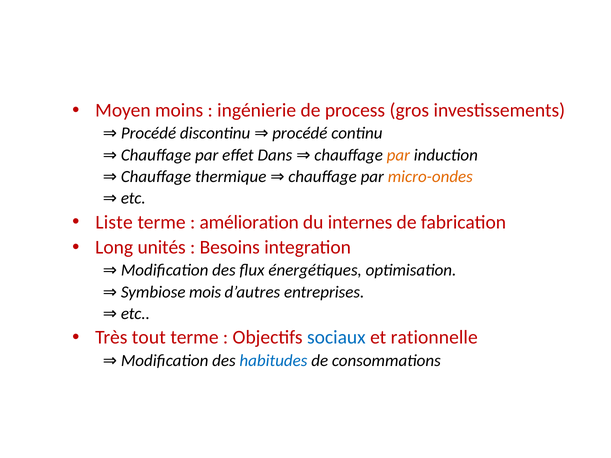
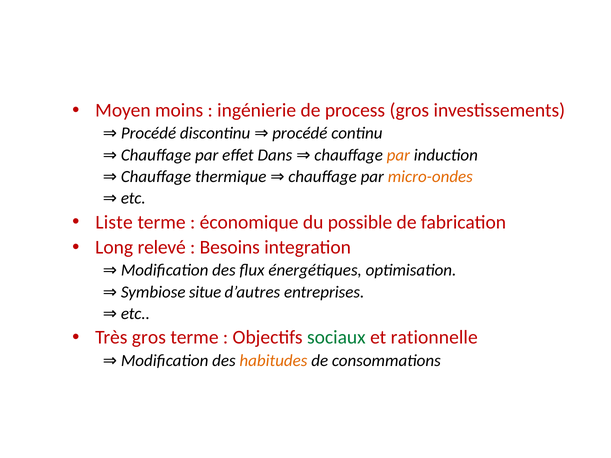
amélioration: amélioration -> économique
internes: internes -> possible
unités: unités -> relevé
mois: mois -> situe
Très tout: tout -> gros
sociaux colour: blue -> green
habitudes colour: blue -> orange
